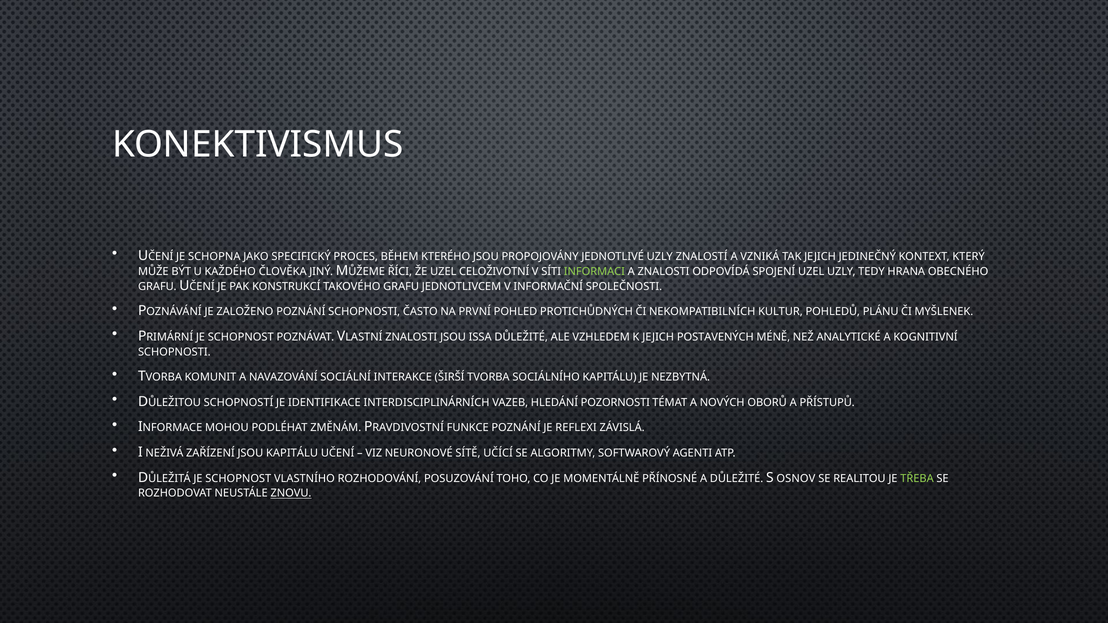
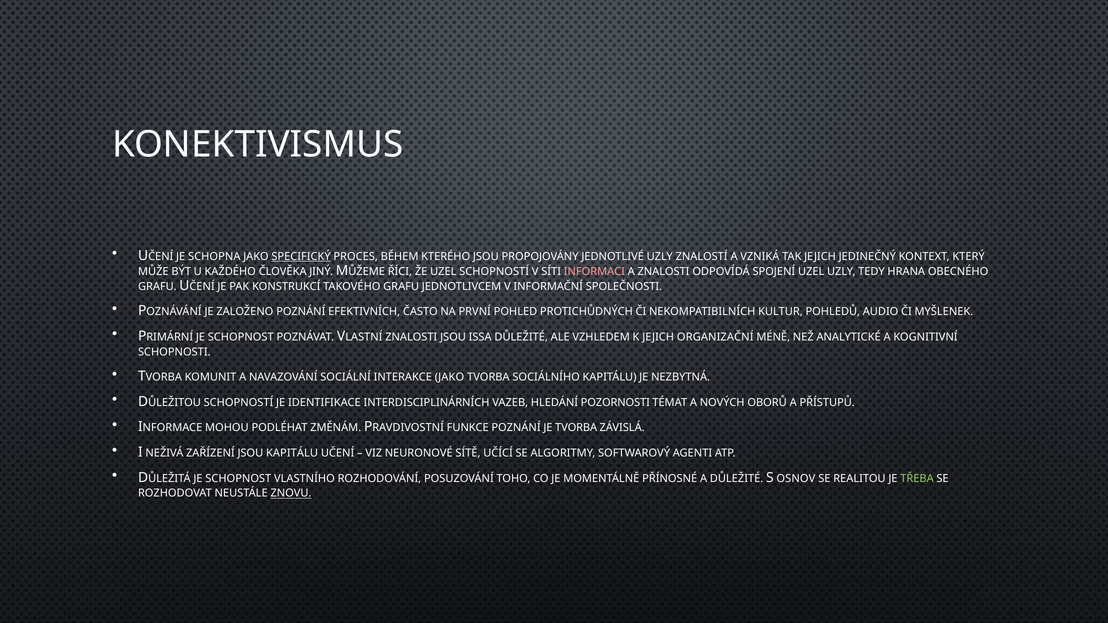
SPECIFICKÝ underline: none -> present
UZEL CELOŽIVOTNÍ: CELOŽIVOTNÍ -> SCHOPNOSTÍ
INFORMACI colour: light green -> pink
POZNÁNÍ SCHOPNOSTI: SCHOPNOSTI -> EFEKTIVNÍCH
PLÁNU: PLÁNU -> AUDIO
POSTAVENÝCH: POSTAVENÝCH -> ORGANIZAČNÍ
INTERAKCE ŠIRŠÍ: ŠIRŠÍ -> JAKO
JE REFLEXI: REFLEXI -> TVORBA
